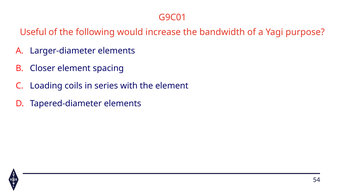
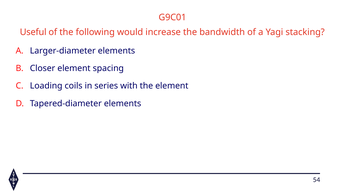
purpose: purpose -> stacking
